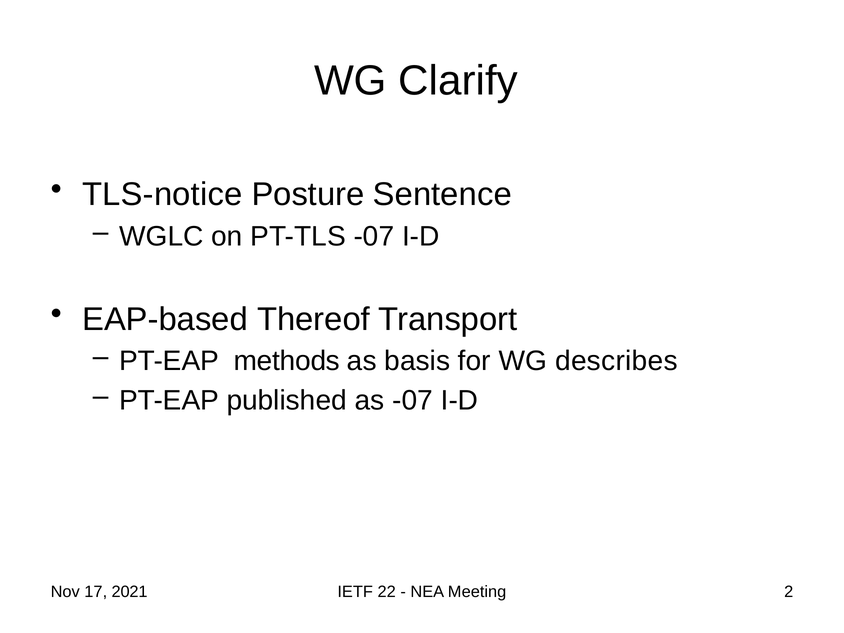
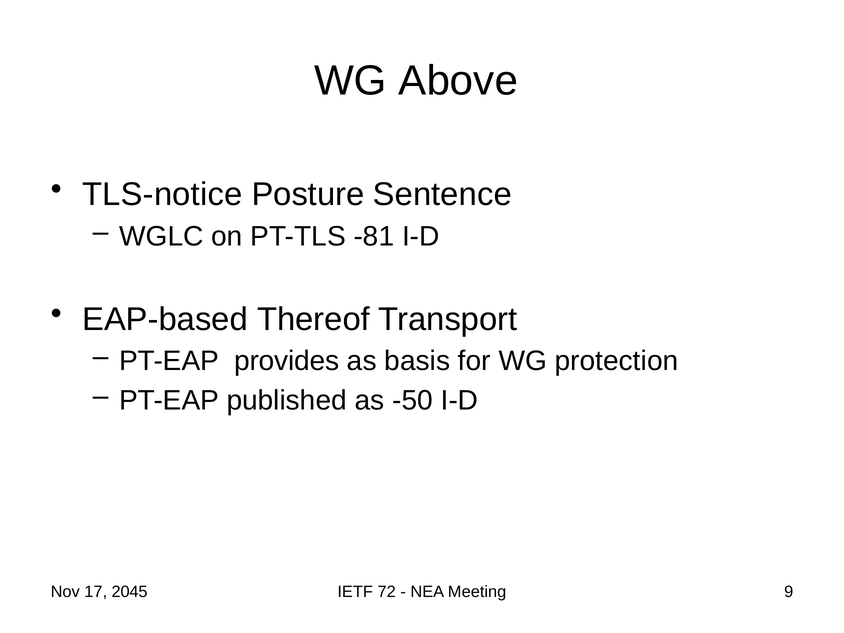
Clarify: Clarify -> Above
PT-TLS -07: -07 -> -81
methods: methods -> provides
describes: describes -> protection
as -07: -07 -> -50
2021: 2021 -> 2045
22: 22 -> 72
2: 2 -> 9
